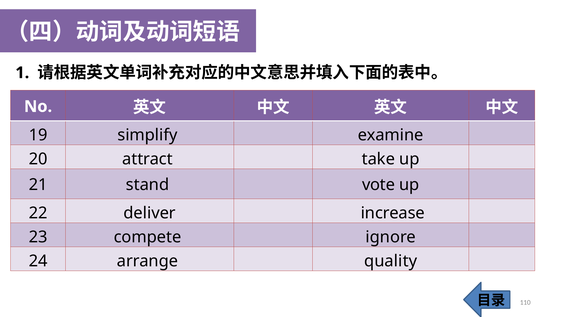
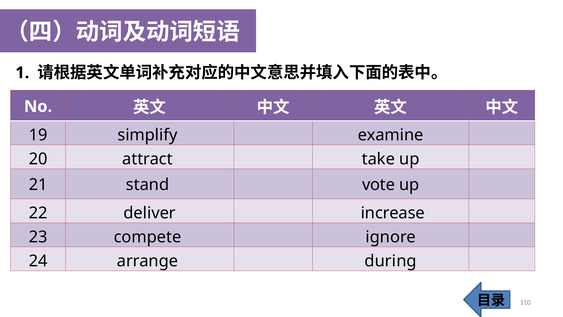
quality: quality -> during
